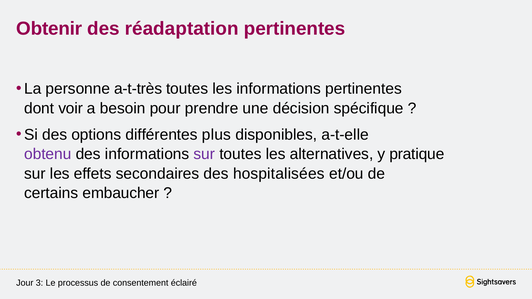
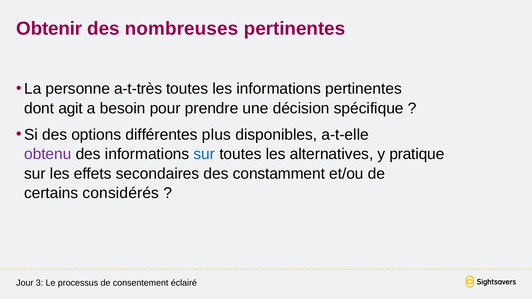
réadaptation: réadaptation -> nombreuses
voir: voir -> agit
sur at (204, 154) colour: purple -> blue
hospitalisées: hospitalisées -> constamment
embaucher: embaucher -> considérés
